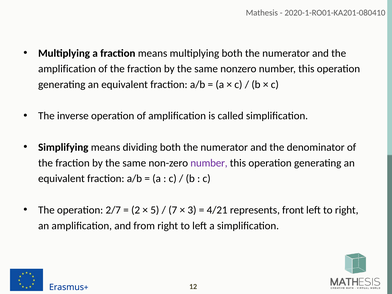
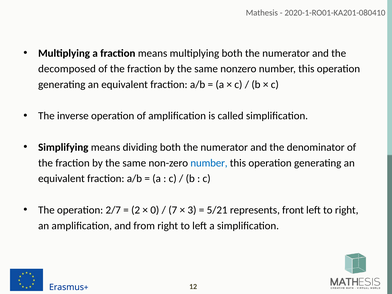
amplification at (67, 69): amplification -> decomposed
number at (209, 163) colour: purple -> blue
5: 5 -> 0
4/21: 4/21 -> 5/21
